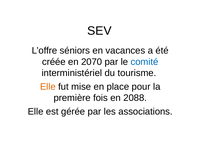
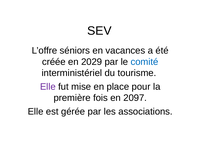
2070: 2070 -> 2029
Elle at (48, 87) colour: orange -> purple
2088: 2088 -> 2097
